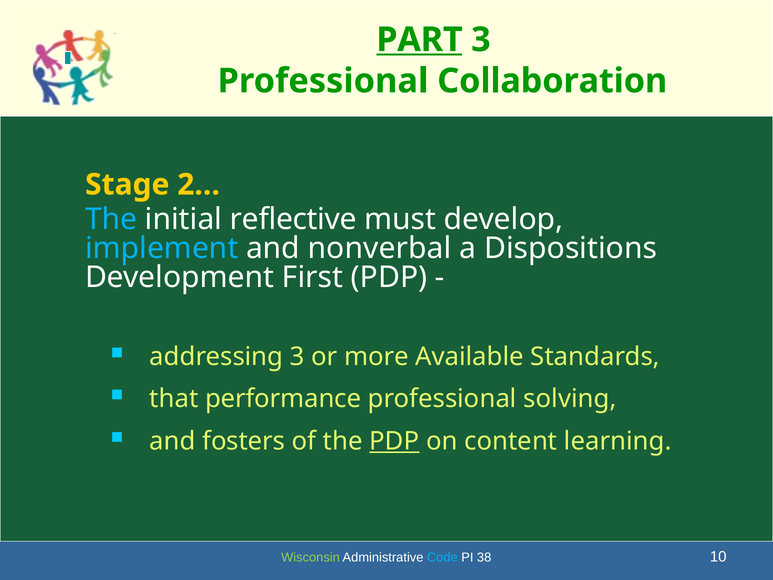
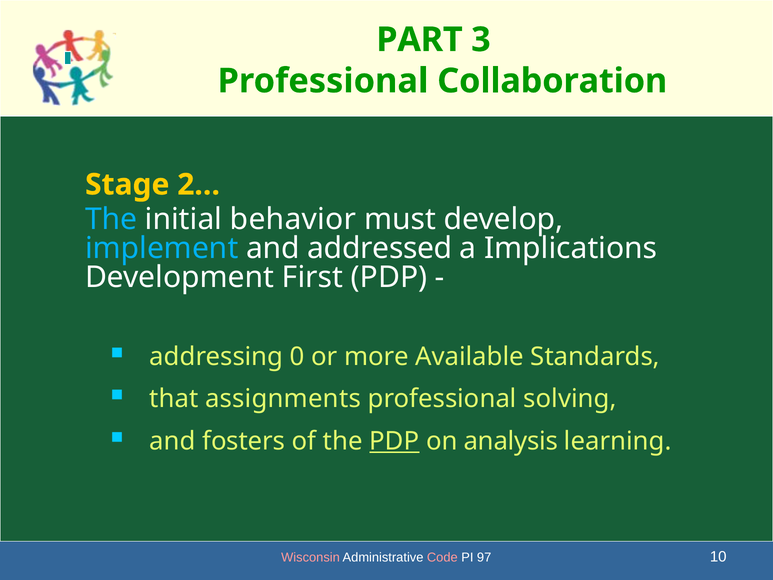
PART underline: present -> none
reflective: reflective -> behavior
nonverbal: nonverbal -> addressed
Dispositions: Dispositions -> Implications
addressing 3: 3 -> 0
performance: performance -> assignments
content: content -> analysis
Wisconsin colour: light green -> pink
Code colour: light blue -> pink
38: 38 -> 97
